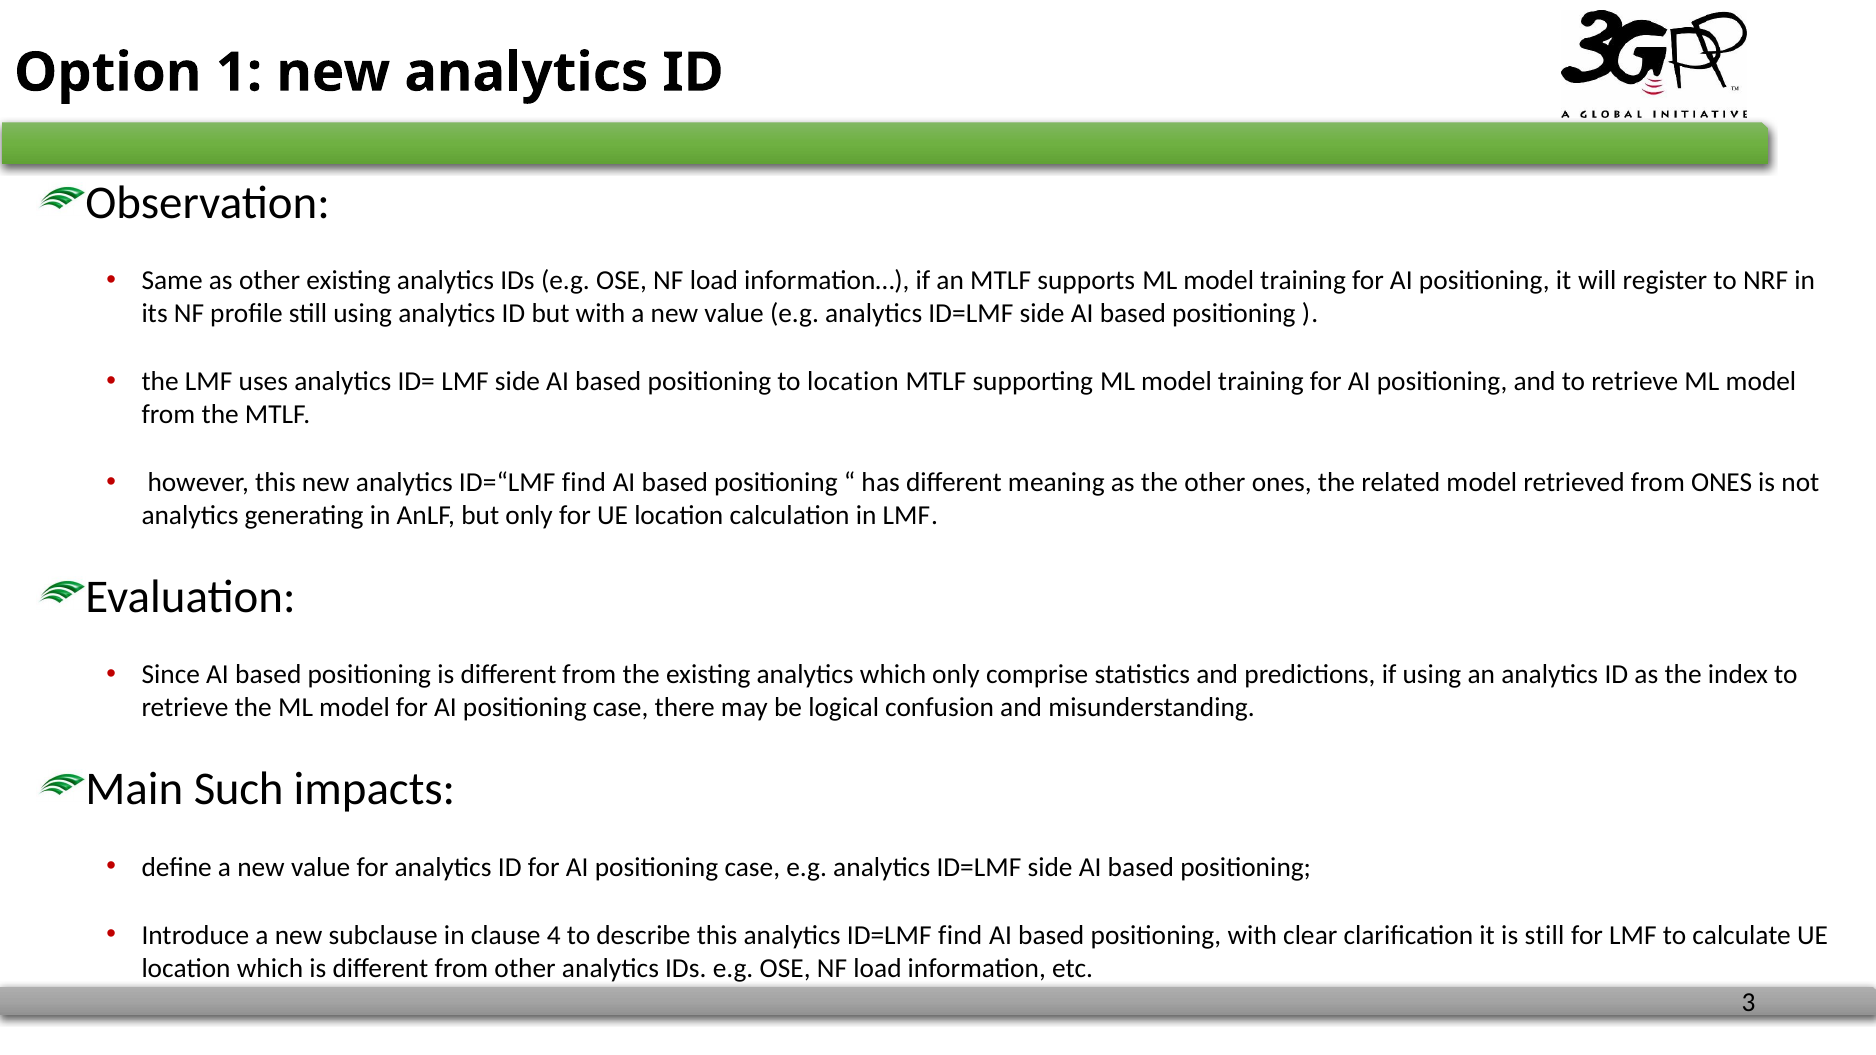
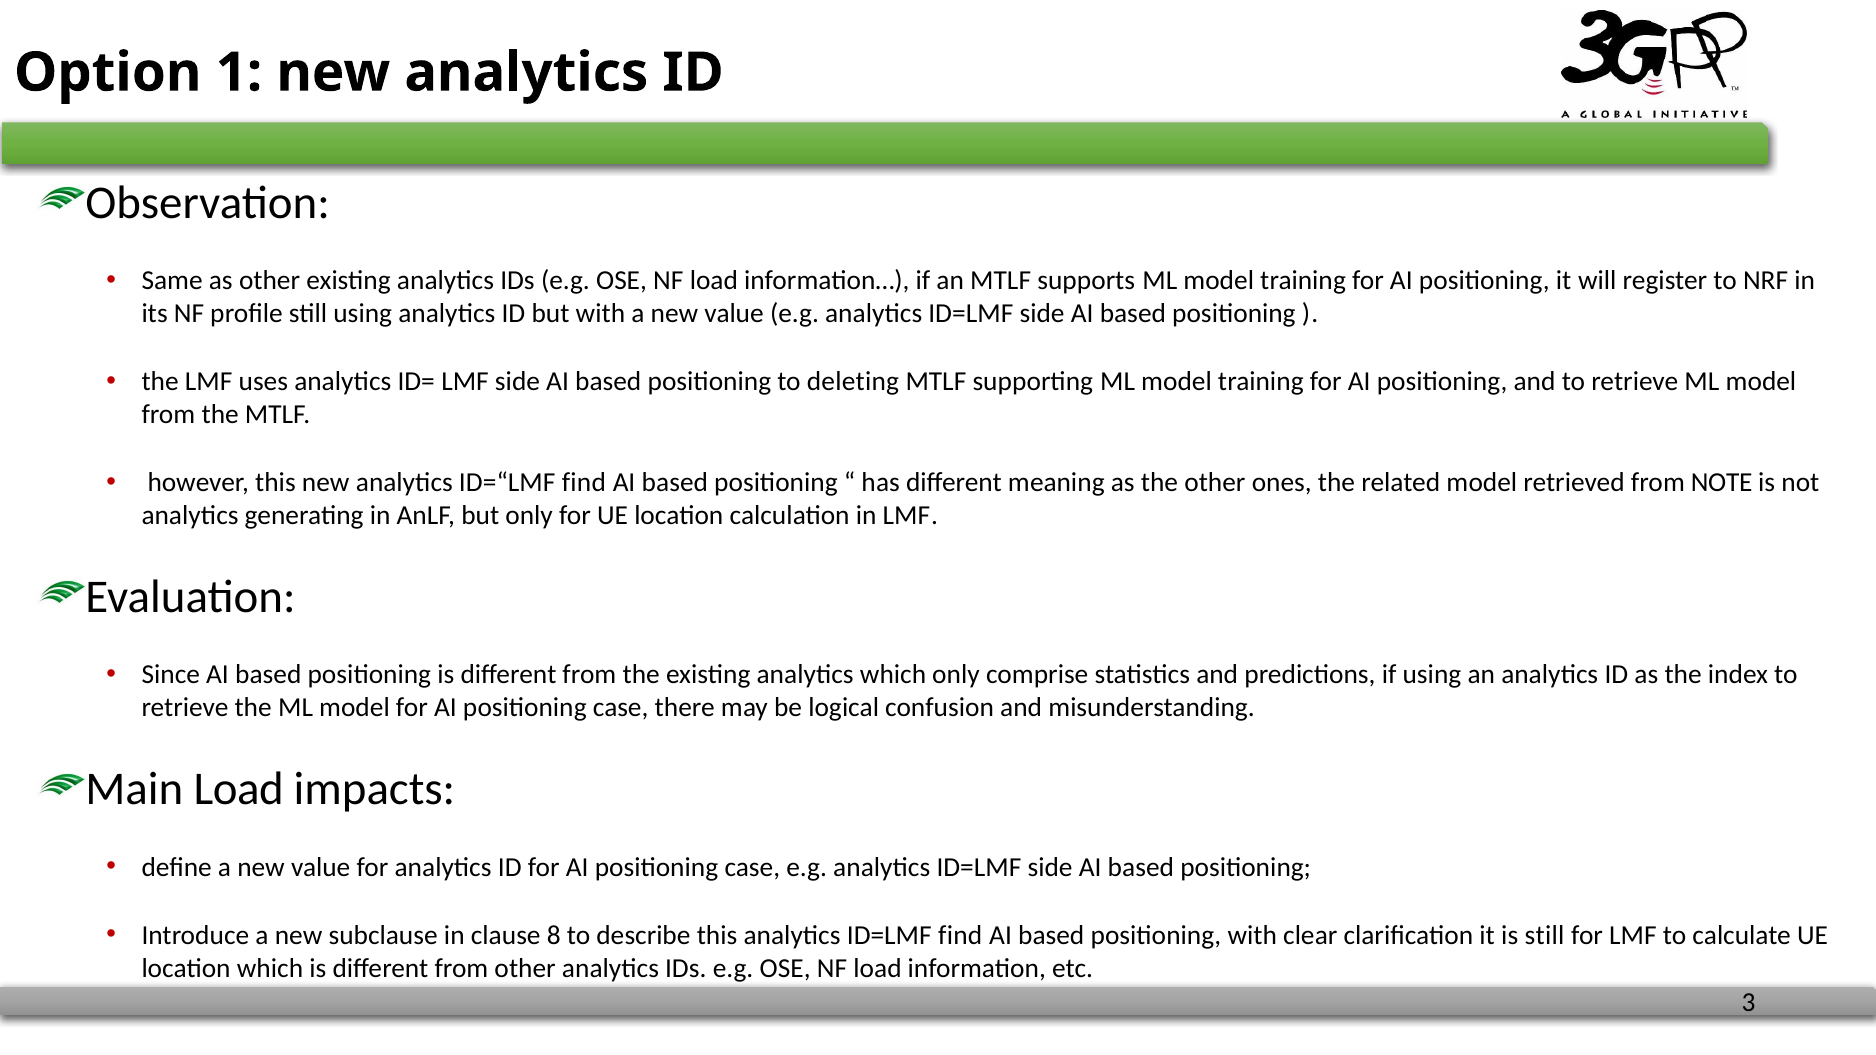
to location: location -> deleting
from ONES: ONES -> NOTE
Main Such: Such -> Load
4: 4 -> 8
